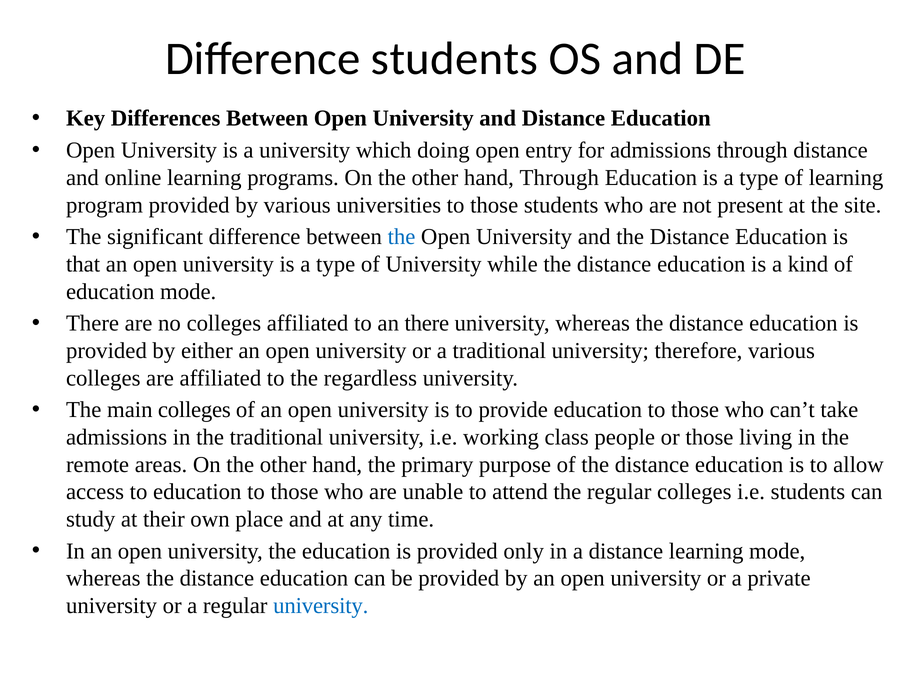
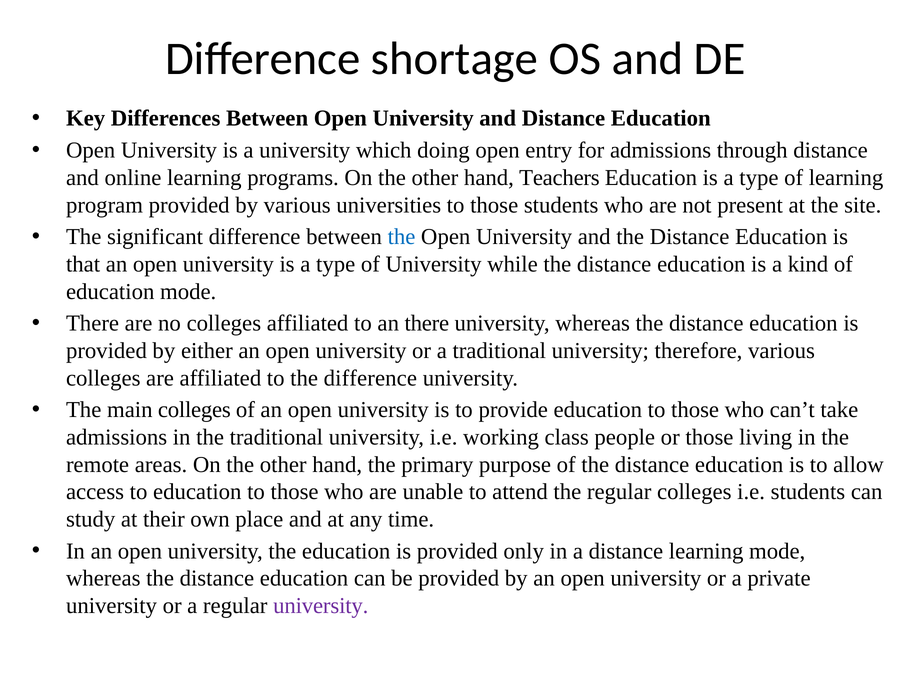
Difference students: students -> shortage
hand Through: Through -> Teachers
the regardless: regardless -> difference
university at (321, 606) colour: blue -> purple
